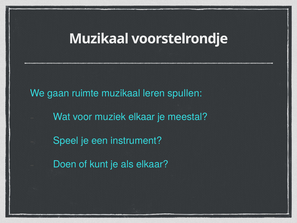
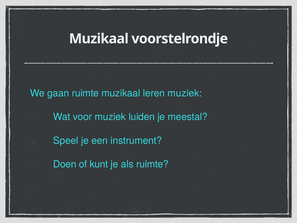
leren spullen: spullen -> muziek
muziek elkaar: elkaar -> luiden
als elkaar: elkaar -> ruimte
